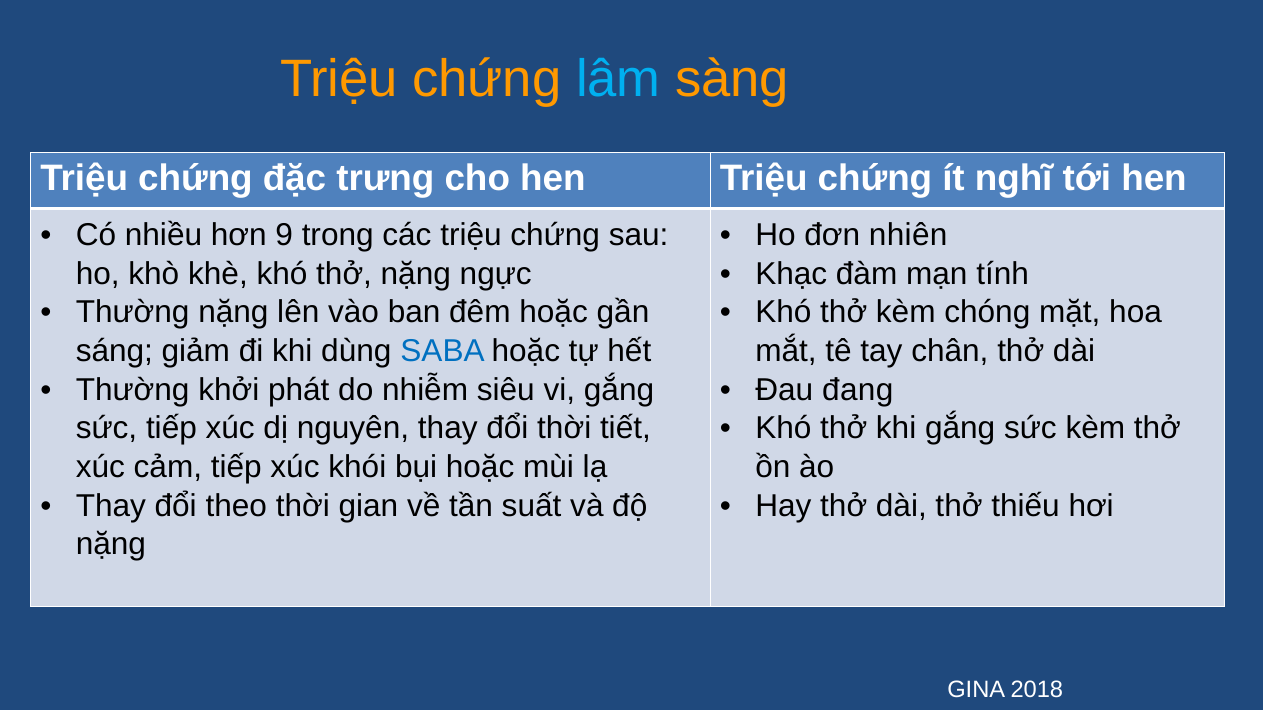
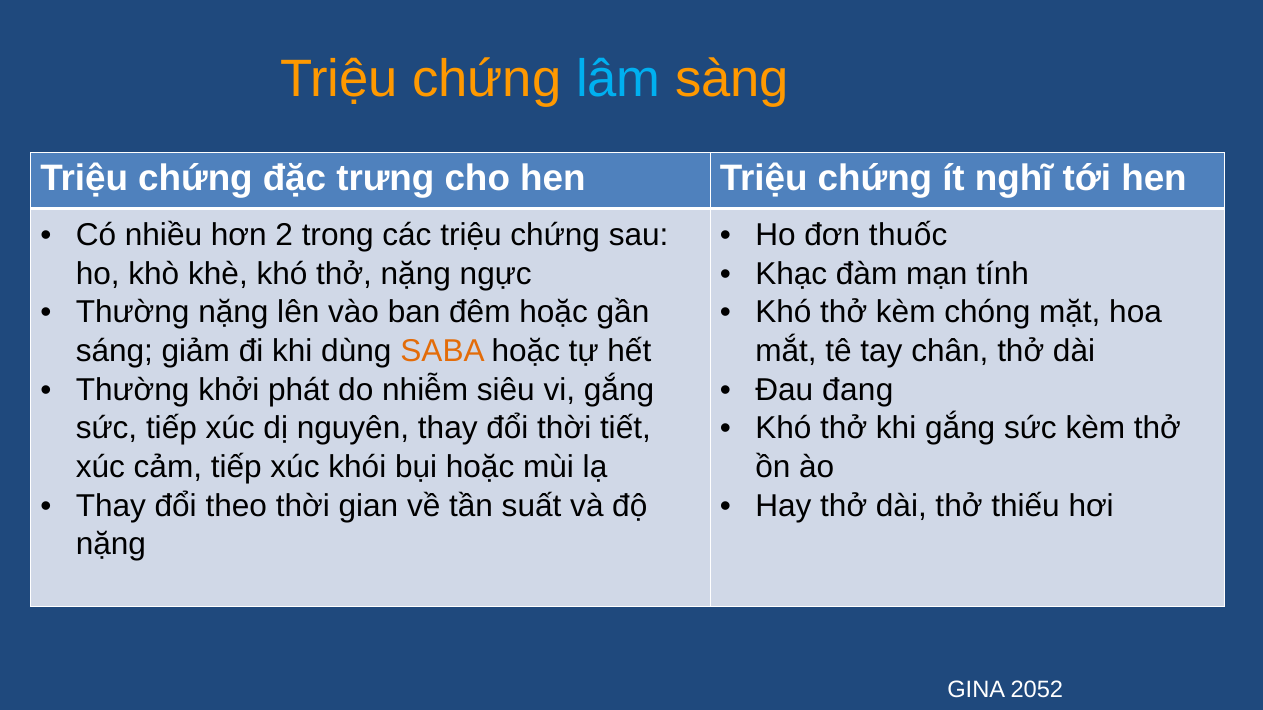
9: 9 -> 2
nhiên: nhiên -> thuốc
SABA colour: blue -> orange
2018: 2018 -> 2052
